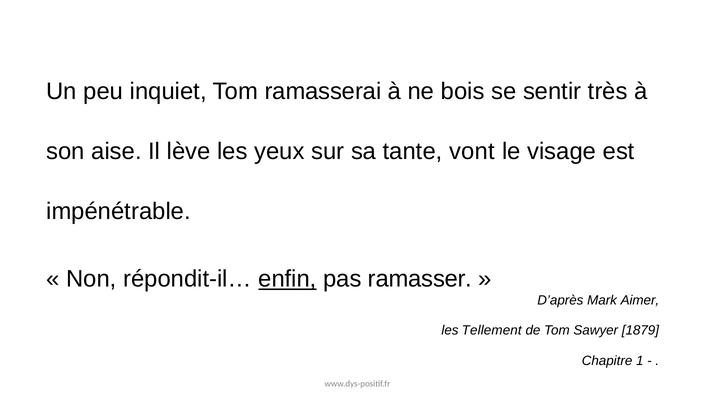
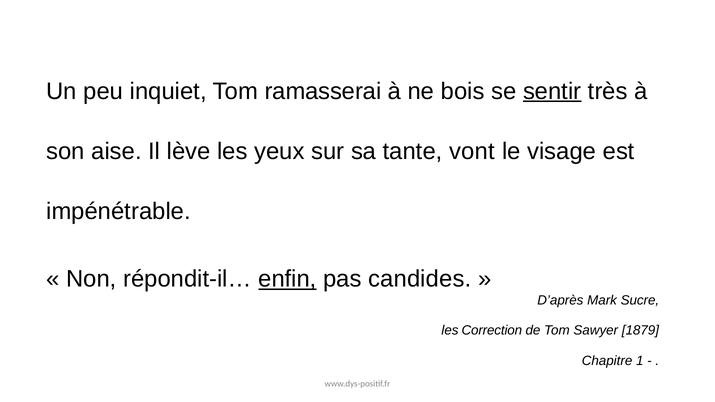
sentir underline: none -> present
ramasser: ramasser -> candides
Aimer: Aimer -> Sucre
Tellement: Tellement -> Correction
